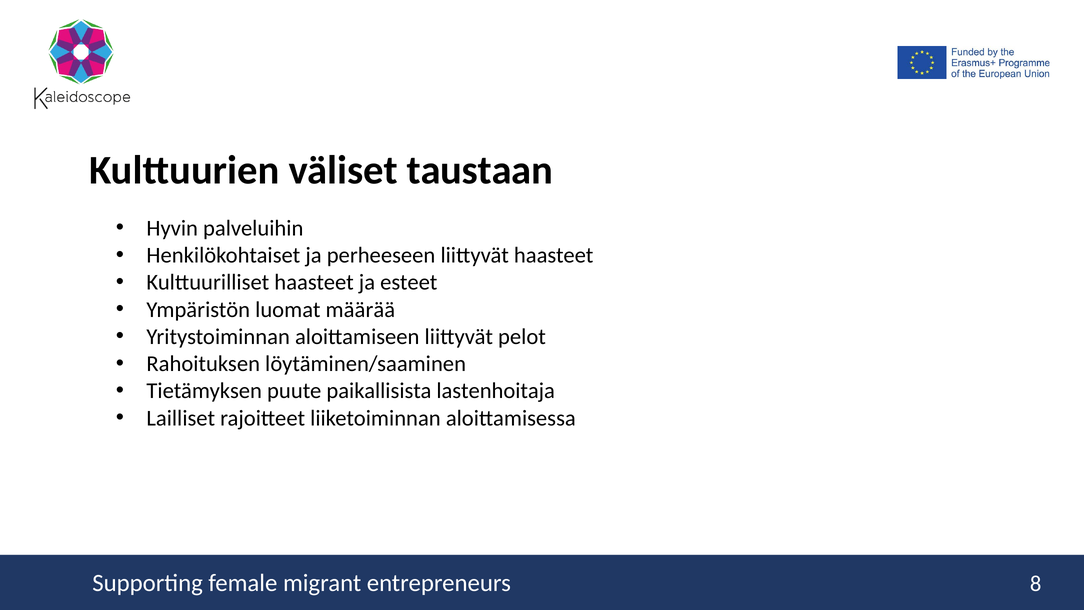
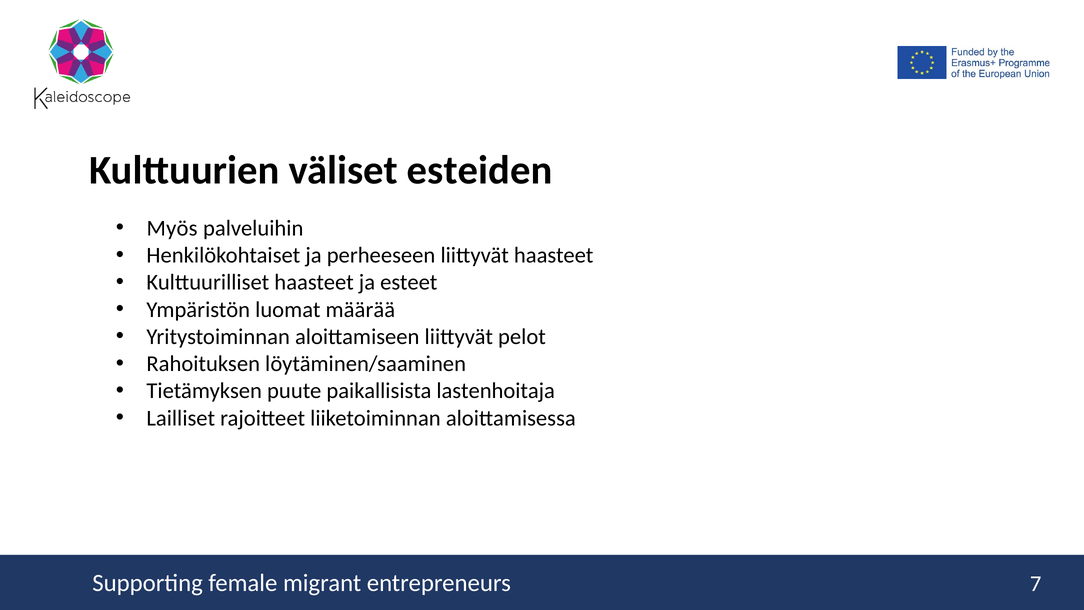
taustaan: taustaan -> esteiden
Hyvin: Hyvin -> Myös
8: 8 -> 7
